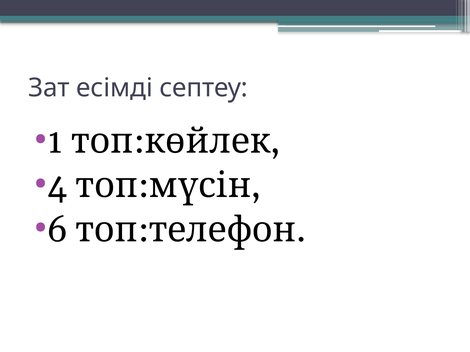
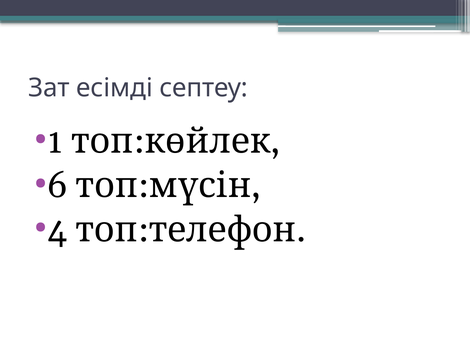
4: 4 -> 6
6: 6 -> 4
